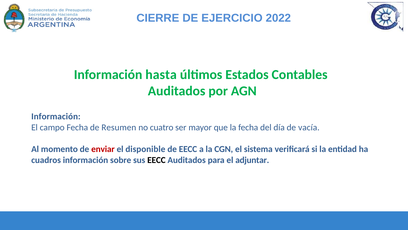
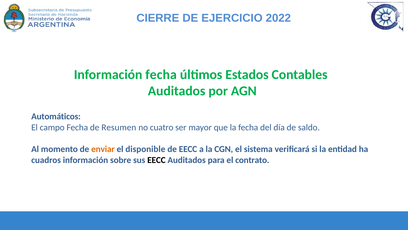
Información hasta: hasta -> fecha
Información at (56, 116): Información -> Automáticos
vacía: vacía -> saldo
enviar colour: red -> orange
adjuntar: adjuntar -> contrato
